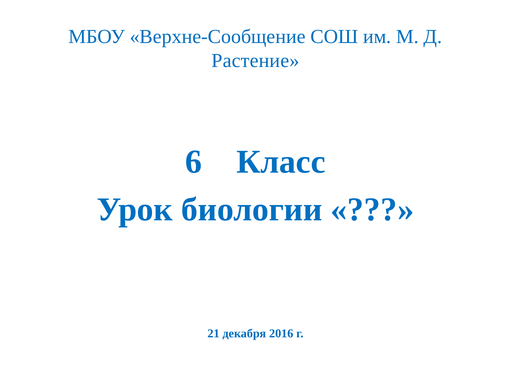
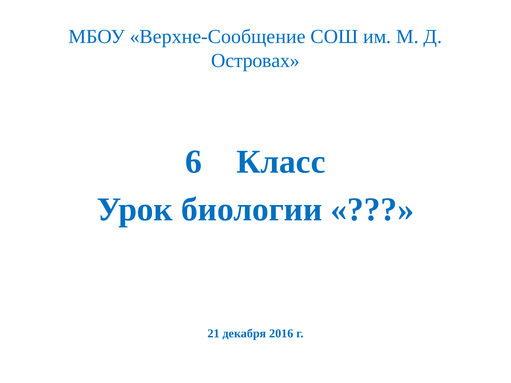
Растение: Растение -> Островах
